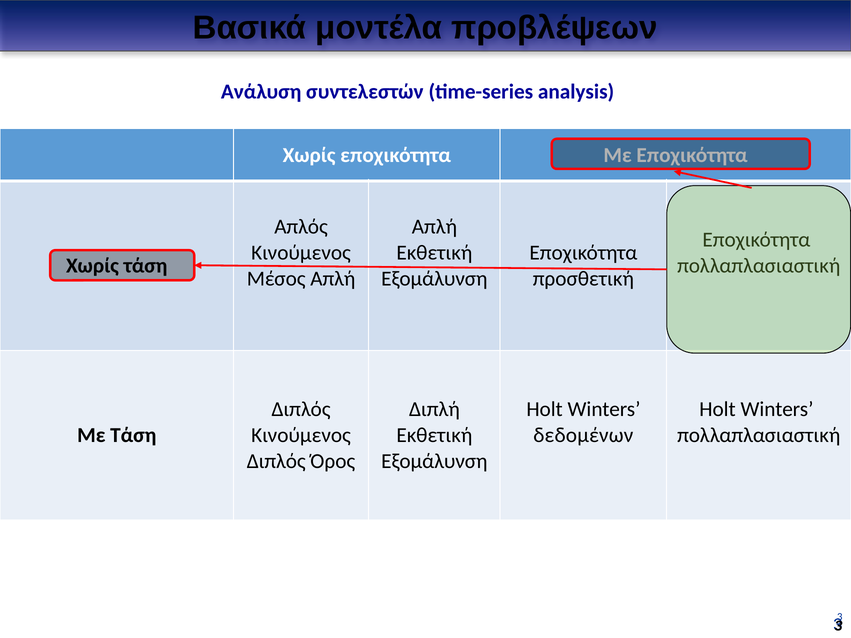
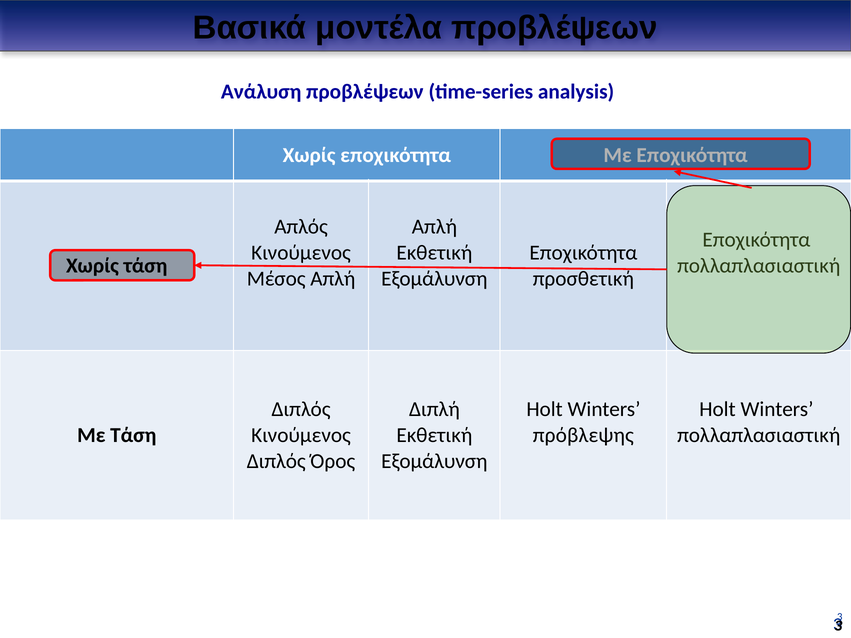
Ανάλυση συντελεστών: συντελεστών -> προβλέψεων
δεδομένων: δεδομένων -> πρόβλεψης
